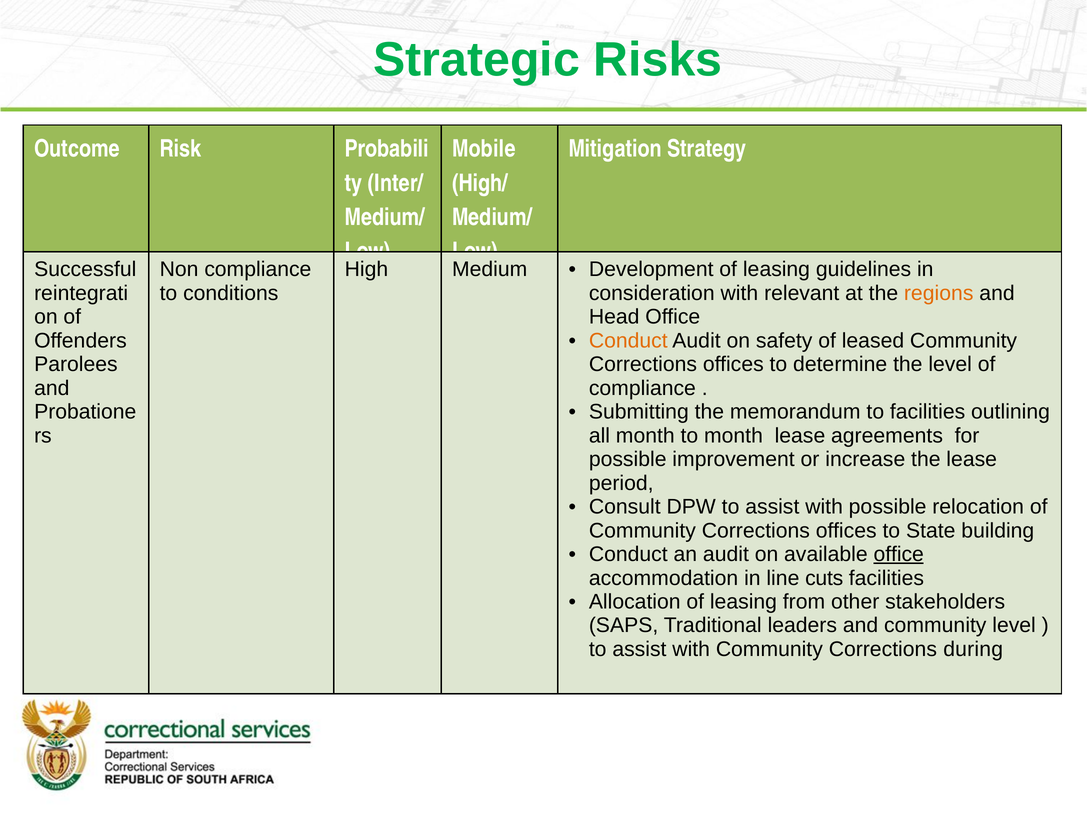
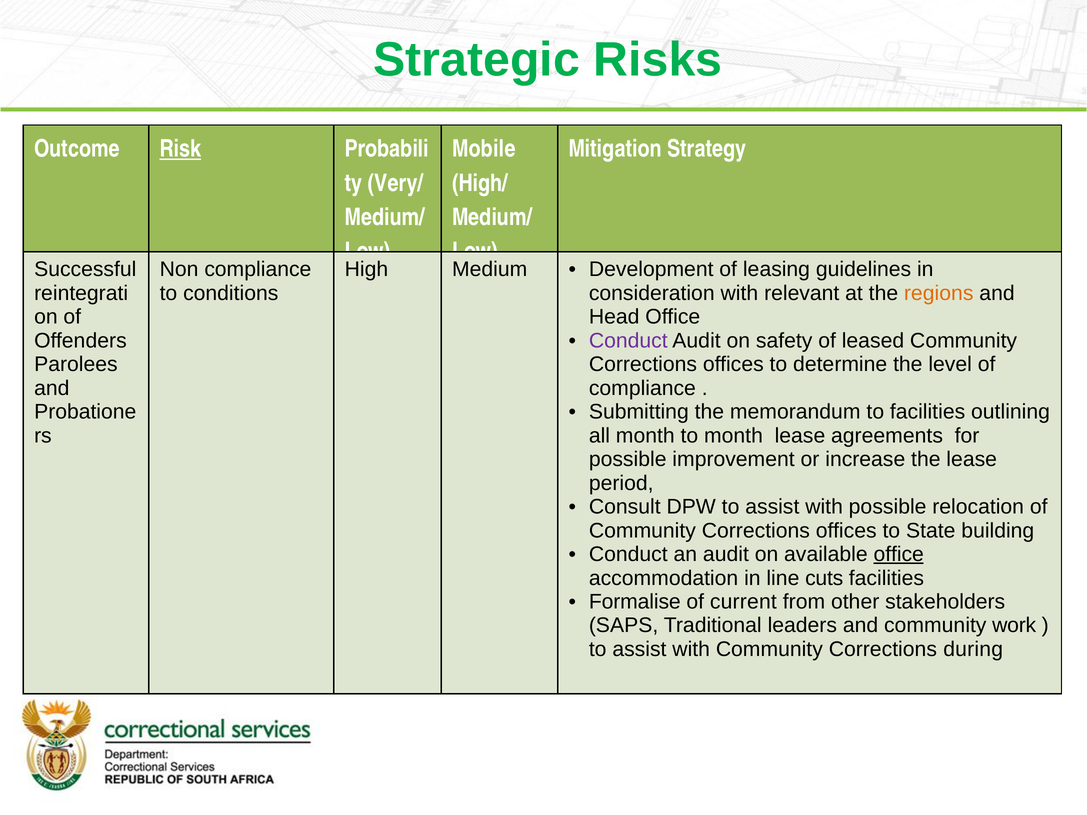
Risk underline: none -> present
Inter/: Inter/ -> Very/
Conduct at (628, 341) colour: orange -> purple
Allocation: Allocation -> Formalise
leasing at (743, 602): leasing -> current
community level: level -> work
